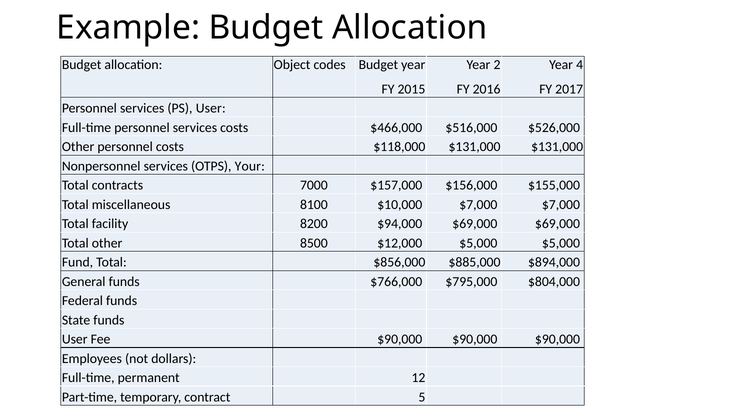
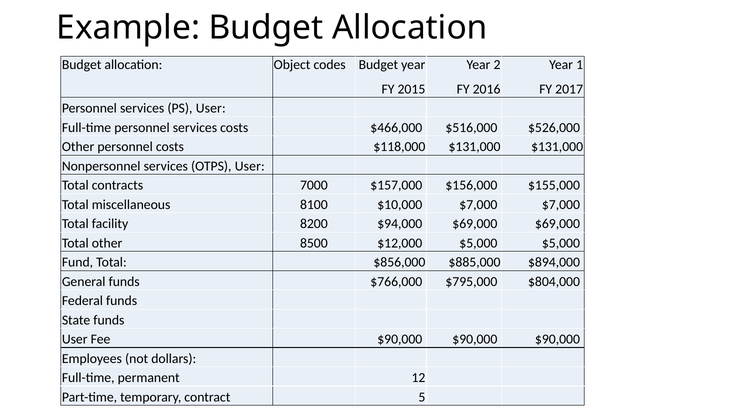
4: 4 -> 1
OTPS Your: Your -> User
